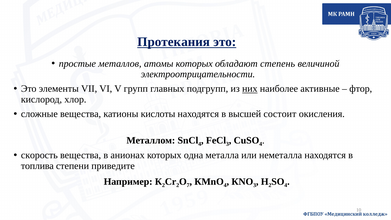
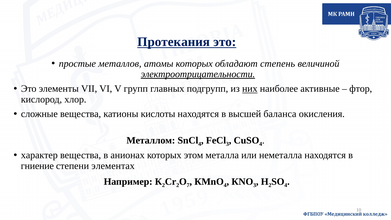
электроотрицательности underline: none -> present
состоит: состоит -> баланса
скорость: скорость -> характер
одна: одна -> этом
топлива: топлива -> гниение
приведите: приведите -> элементах
